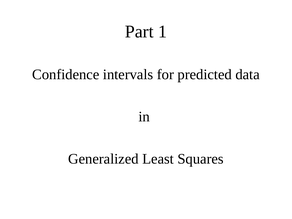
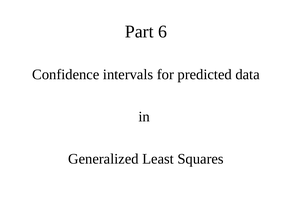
1: 1 -> 6
